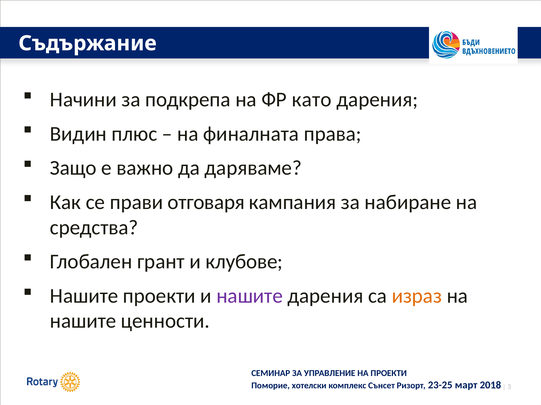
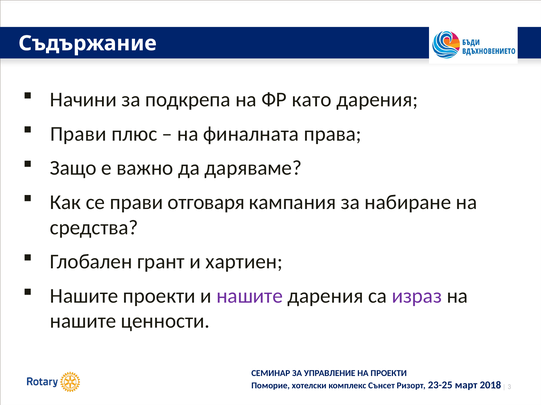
Видин at (78, 134): Видин -> Прави
клубове: клубове -> хартиен
израз colour: orange -> purple
